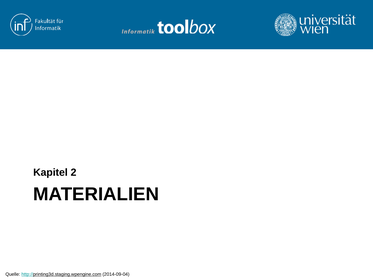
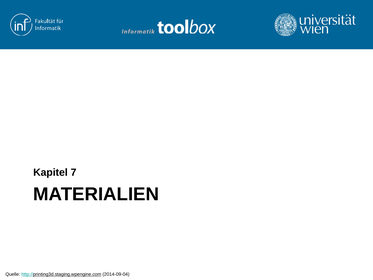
2: 2 -> 7
